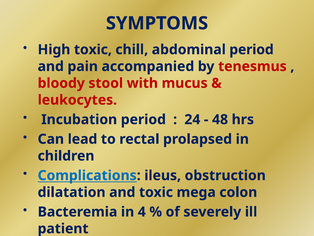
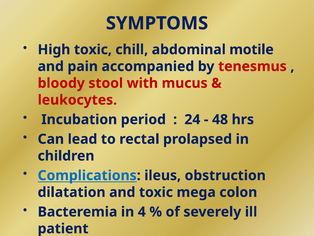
abdominal period: period -> motile
